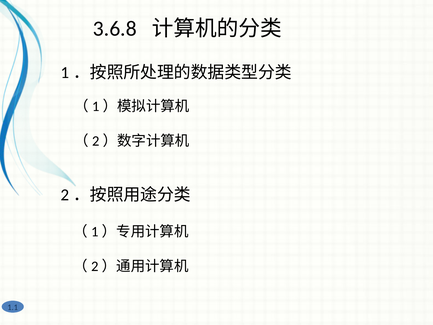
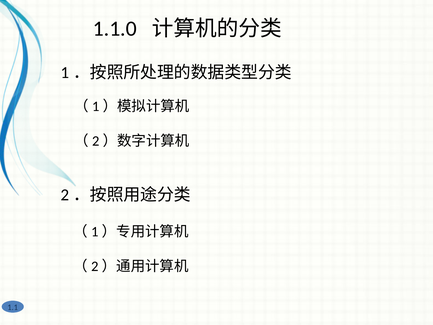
3.6.8: 3.6.8 -> 1.1.0
